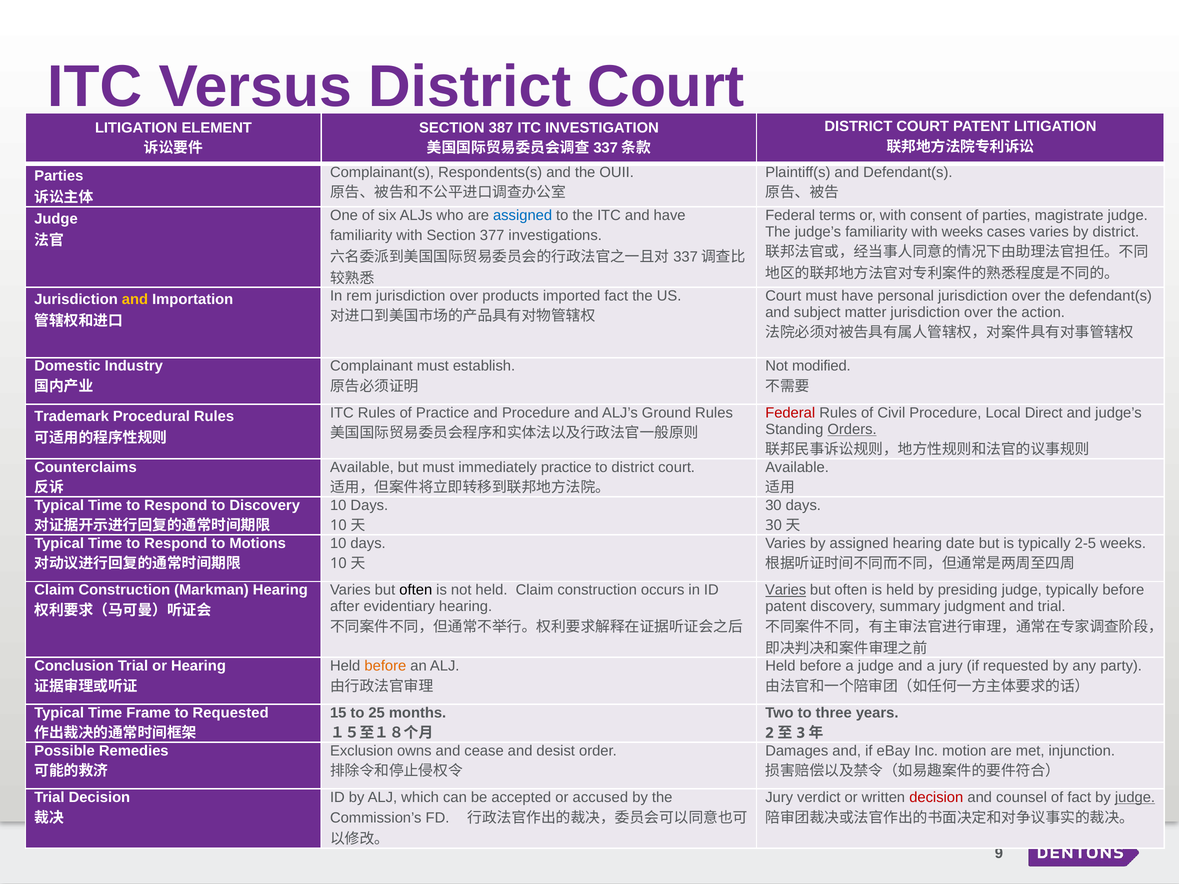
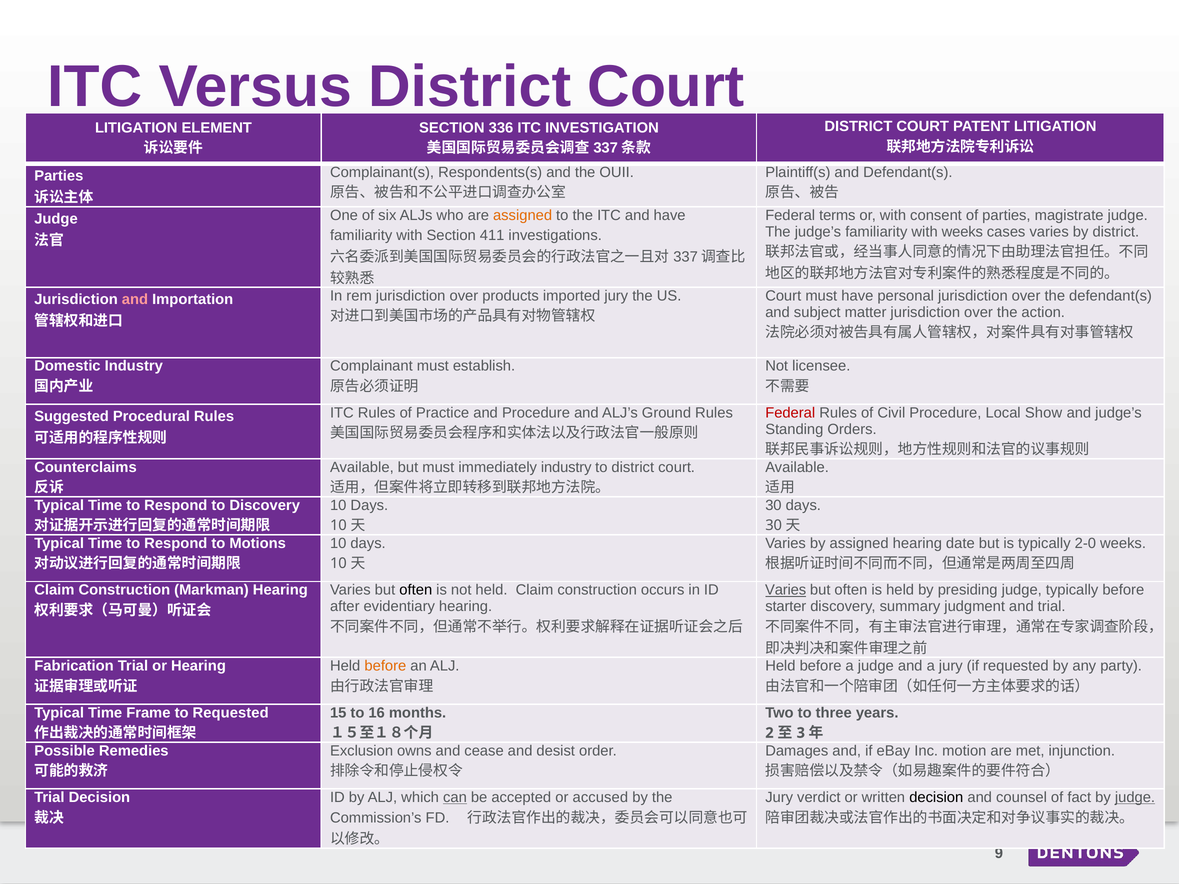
387: 387 -> 336
assigned at (523, 215) colour: blue -> orange
377: 377 -> 411
imported fact: fact -> jury
and at (135, 300) colour: yellow -> pink
modified: modified -> licensee
Direct: Direct -> Show
Trademark: Trademark -> Suggested
Orders underline: present -> none
immediately practice: practice -> industry
2-5: 2-5 -> 2-0
patent at (786, 607): patent -> starter
Conclusion: Conclusion -> Fabrication
25: 25 -> 16
can underline: none -> present
decision at (936, 798) colour: red -> black
